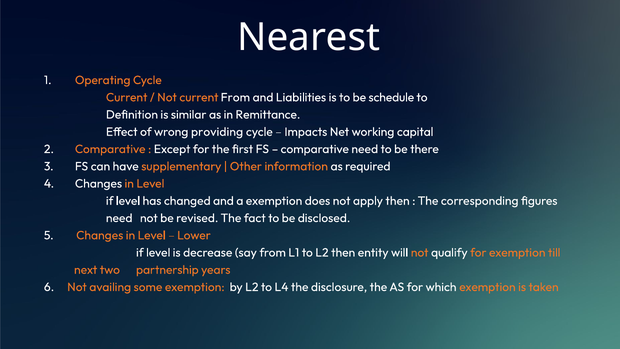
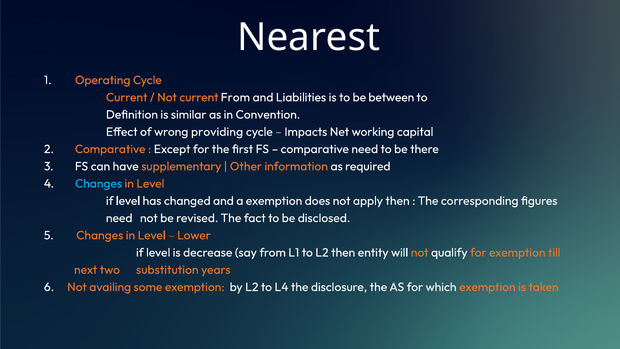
schedule: schedule -> between
Remittance: Remittance -> Convention
Changes at (98, 183) colour: white -> light blue
partnership: partnership -> substitution
